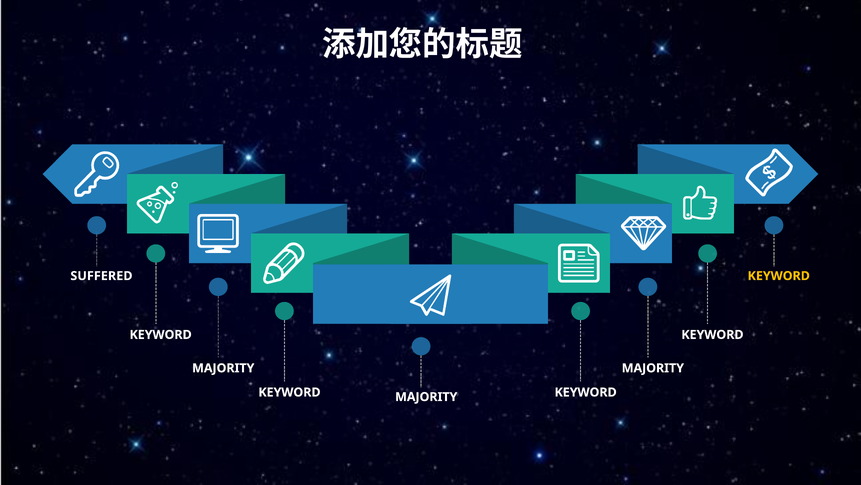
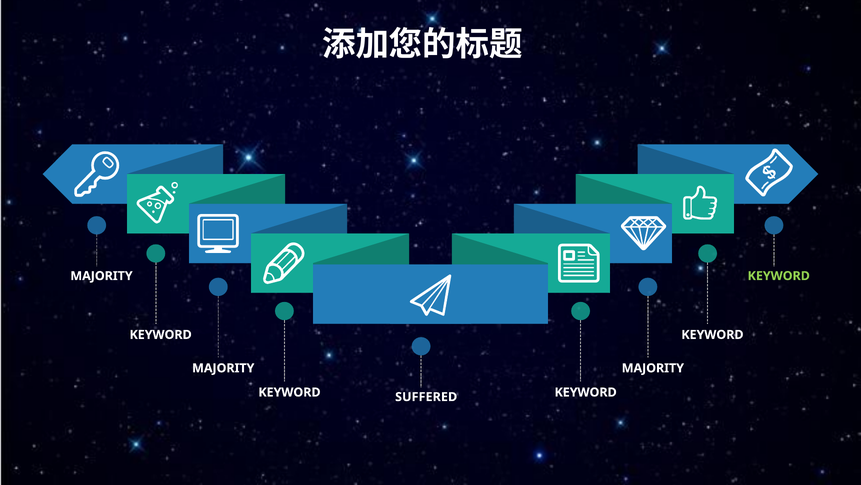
SUFFERED at (101, 276): SUFFERED -> MAJORITY
KEYWORD at (779, 276) colour: yellow -> light green
MAJORITY at (426, 396): MAJORITY -> SUFFERED
